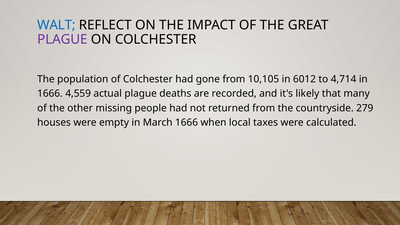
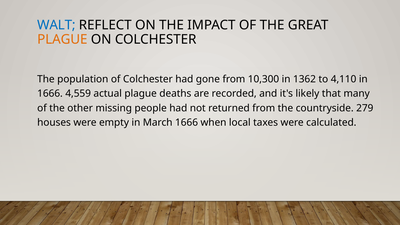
PLAGUE at (62, 40) colour: purple -> orange
10,105: 10,105 -> 10,300
6012: 6012 -> 1362
4,714: 4,714 -> 4,110
